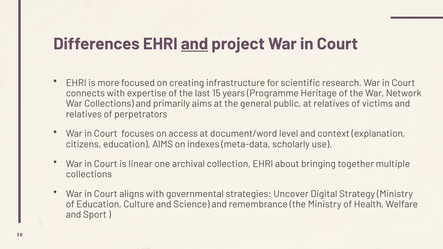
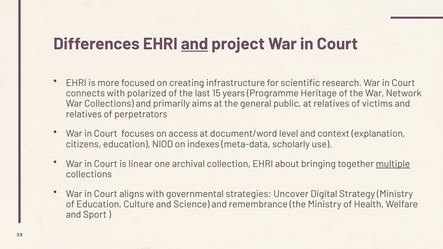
expertise: expertise -> polarized
education AIMS: AIMS -> NIOD
multiple underline: none -> present
